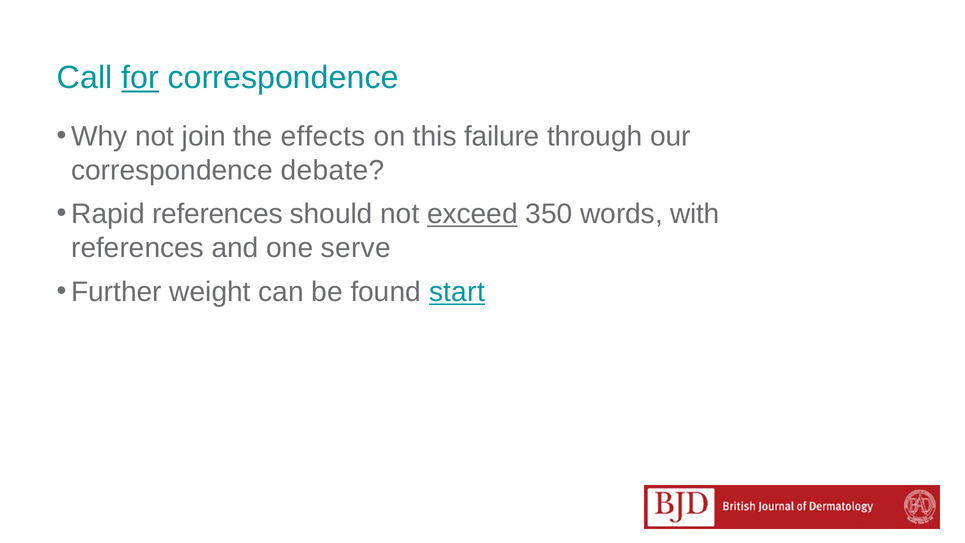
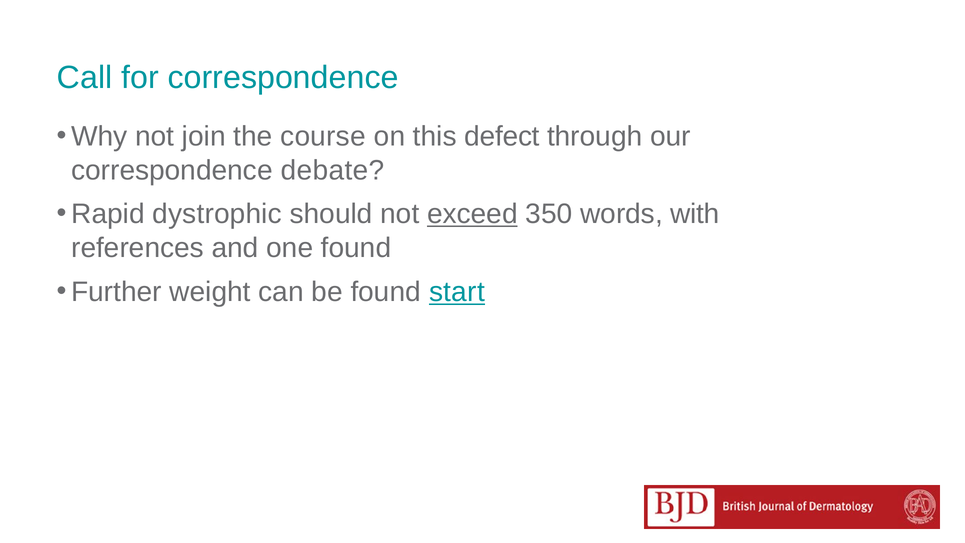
for underline: present -> none
effects: effects -> course
failure: failure -> defect
Rapid references: references -> dystrophic
one serve: serve -> found
